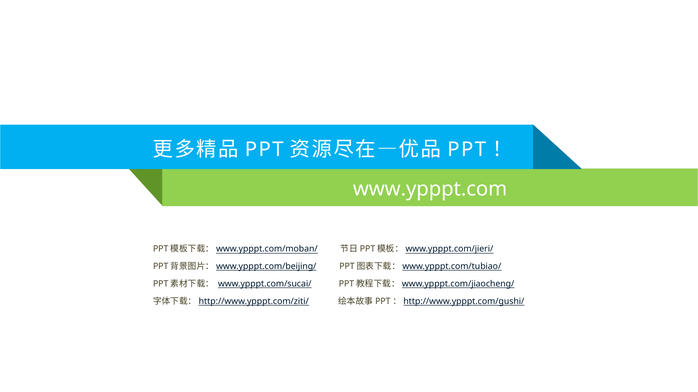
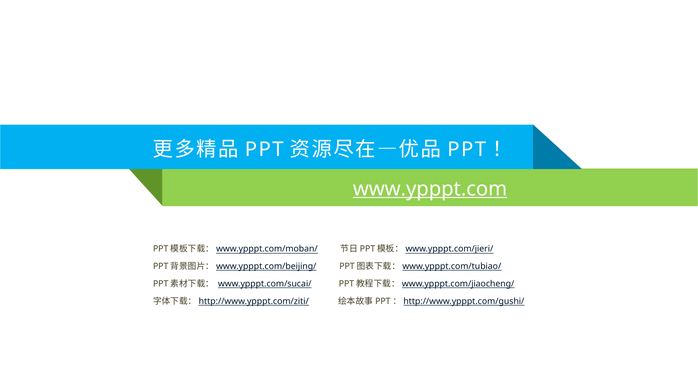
www.ypppt.com underline: none -> present
